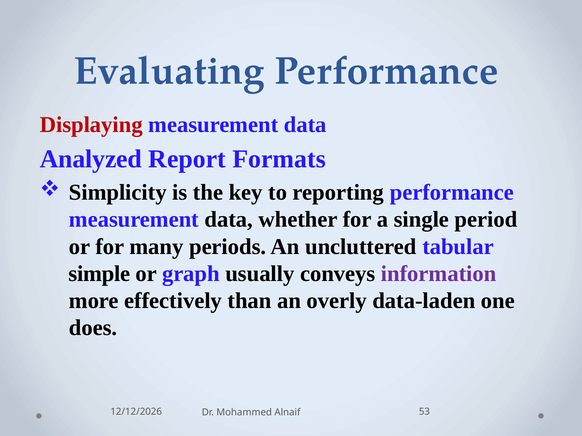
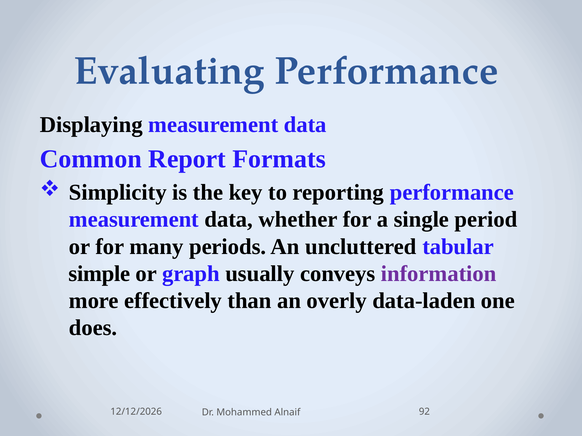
Displaying colour: red -> black
Analyzed: Analyzed -> Common
53: 53 -> 92
